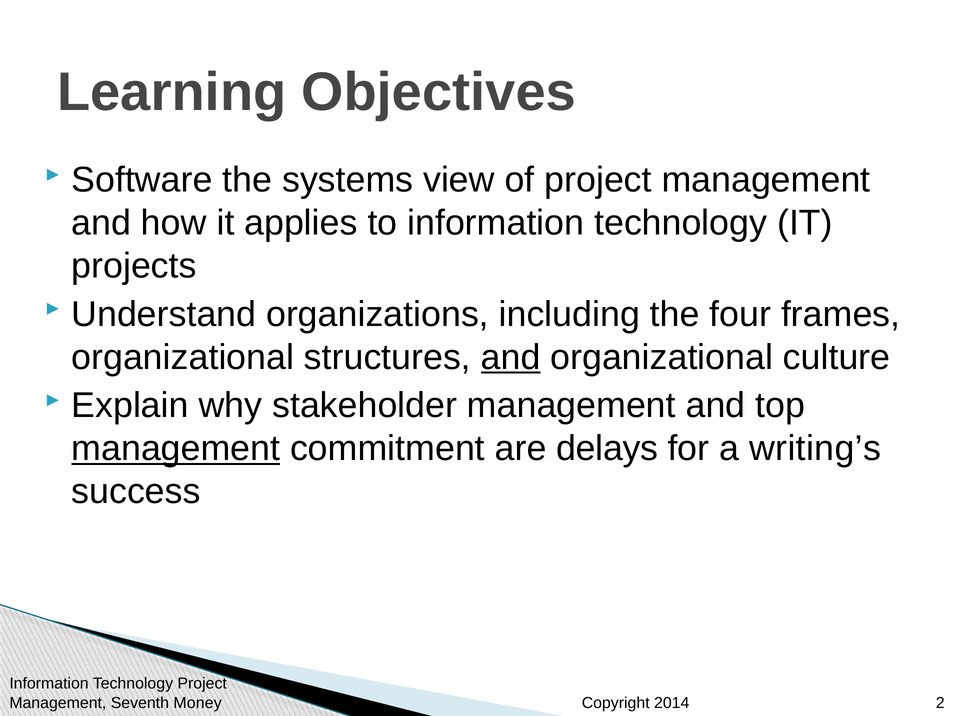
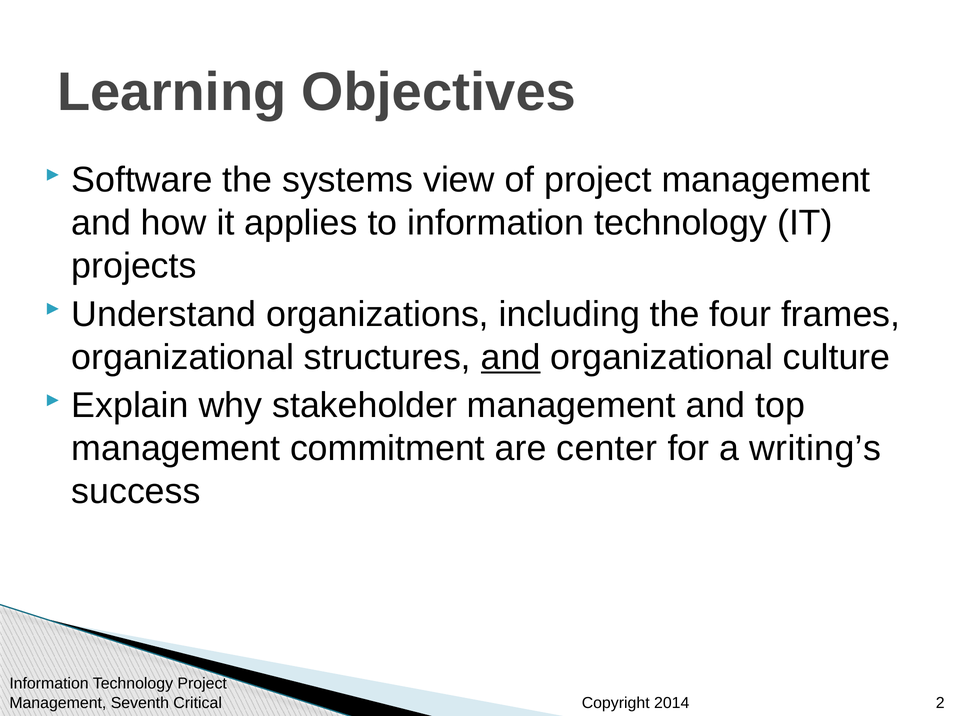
management at (176, 448) underline: present -> none
delays: delays -> center
Money: Money -> Critical
